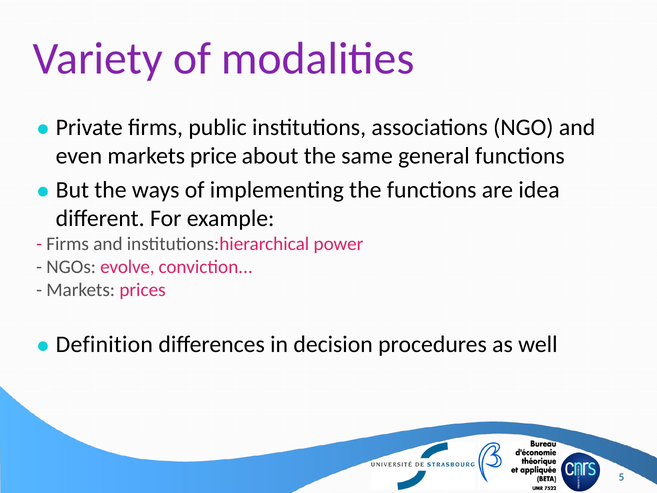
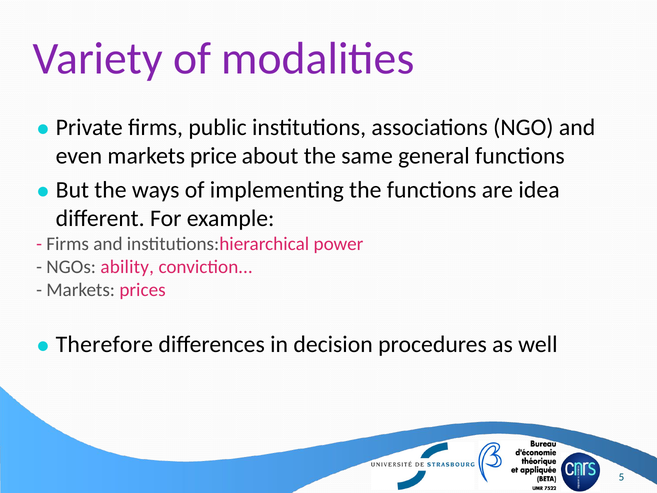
evolve: evolve -> ability
Definition: Definition -> Therefore
